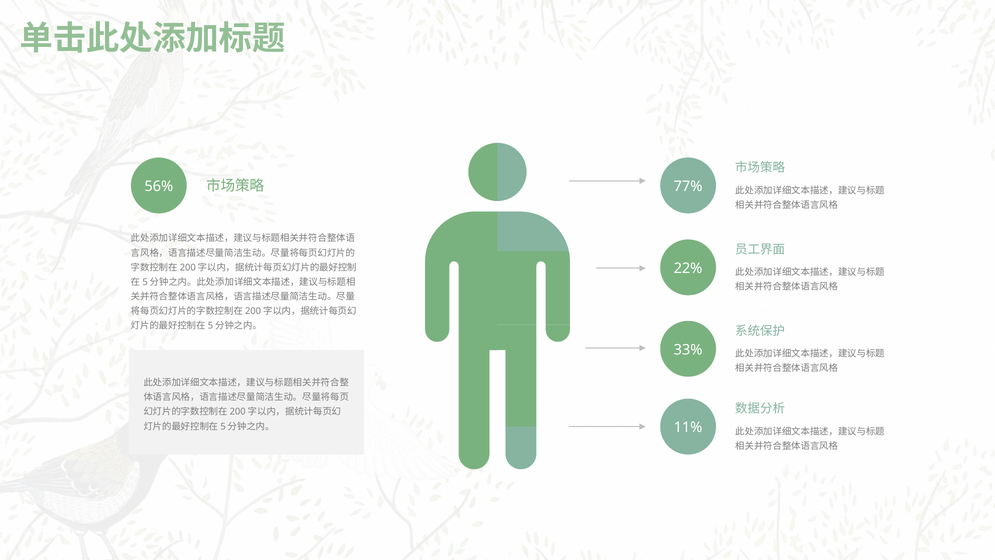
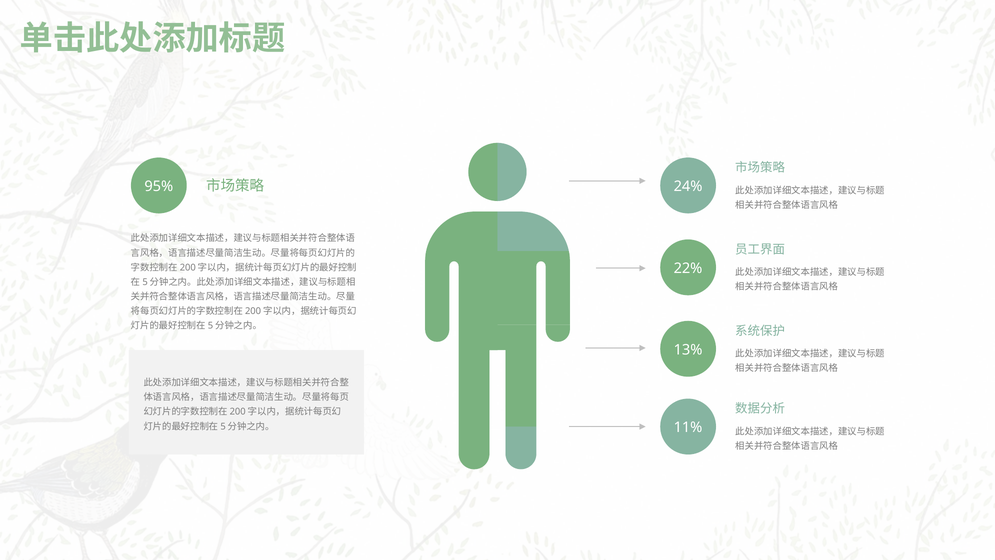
56%: 56% -> 95%
77%: 77% -> 24%
33%: 33% -> 13%
